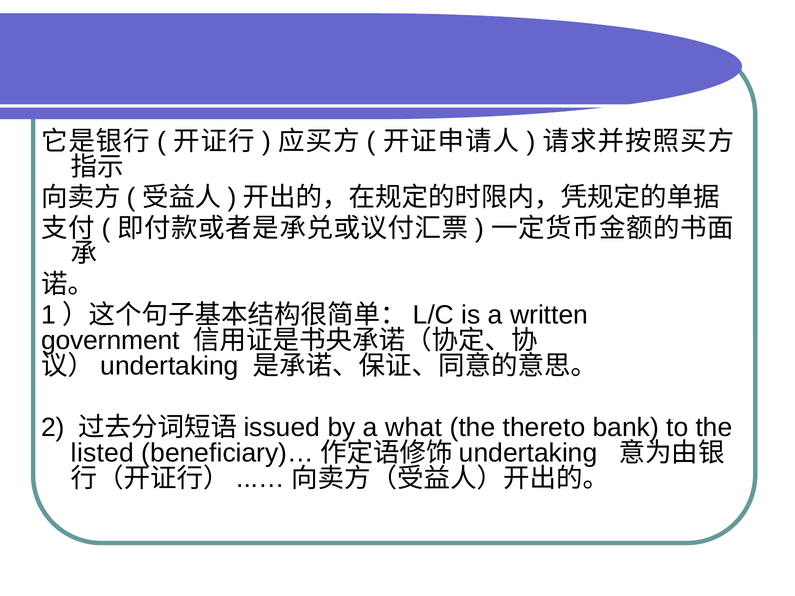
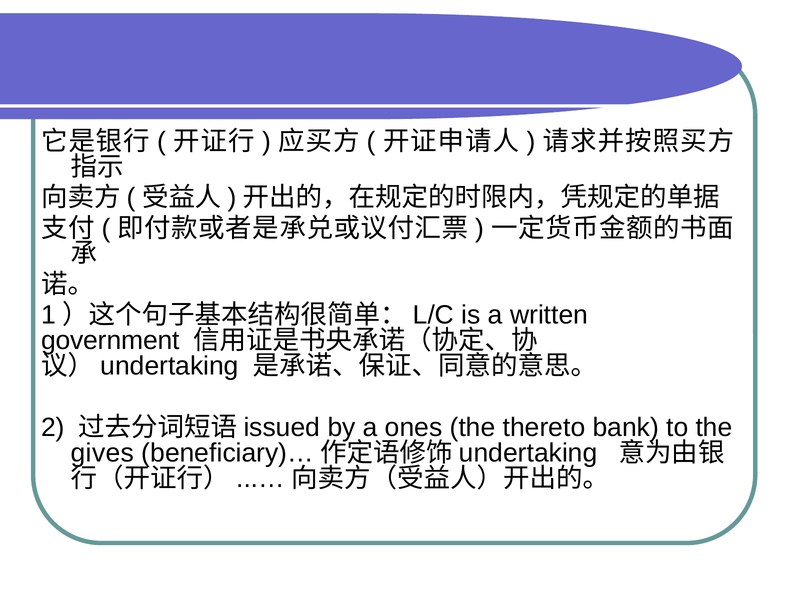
what: what -> ones
listed: listed -> gives
